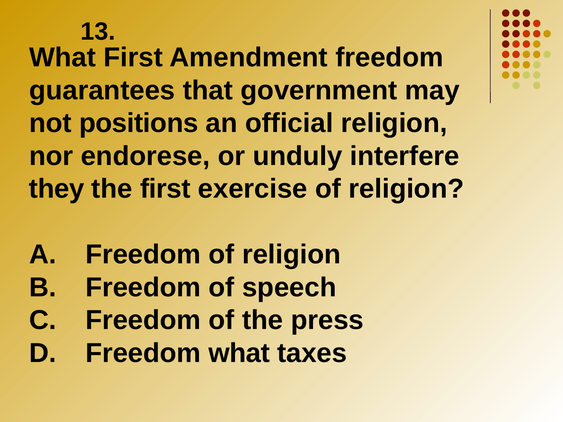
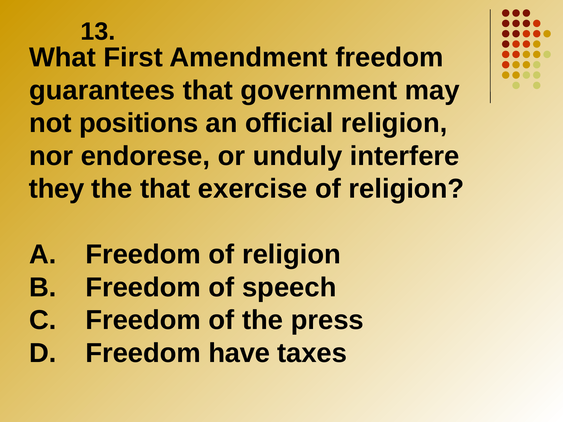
the first: first -> that
Freedom what: what -> have
